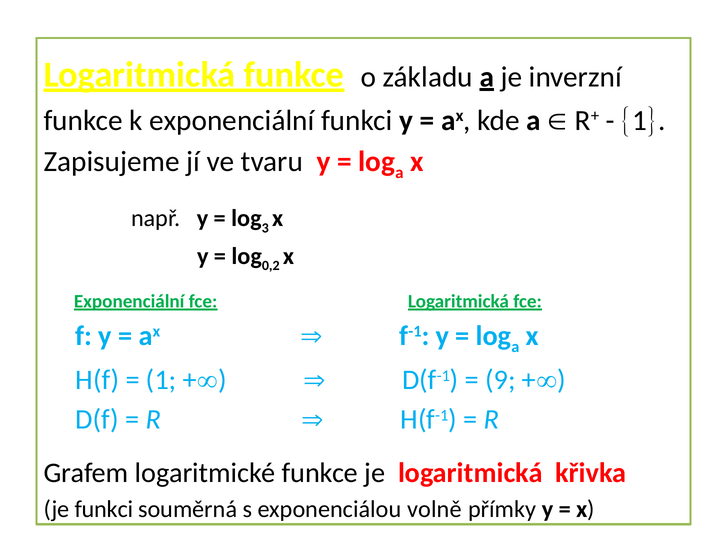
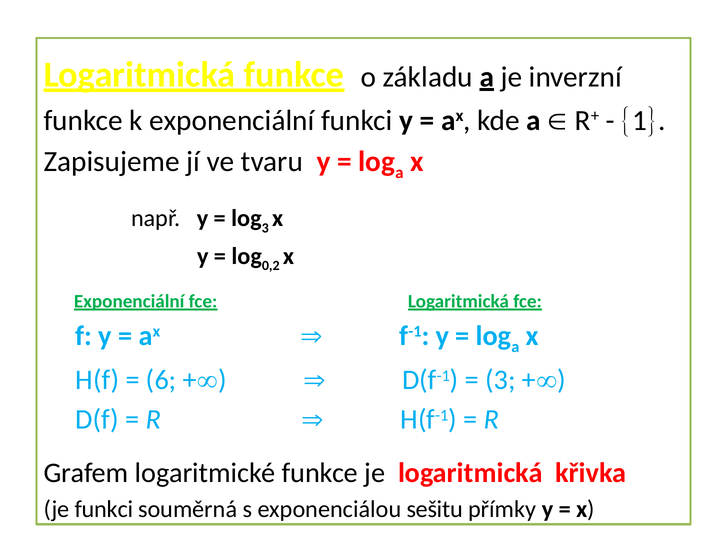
1: 1 -> 6
9 at (500, 380): 9 -> 3
volně: volně -> sešitu
